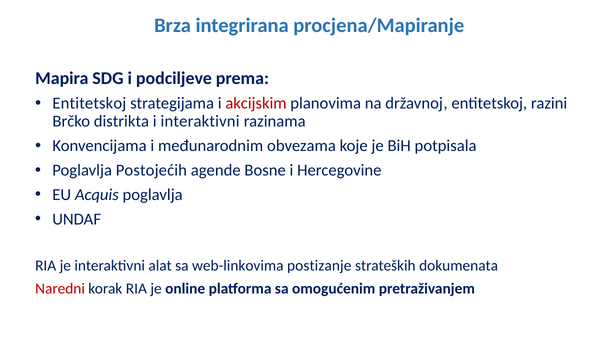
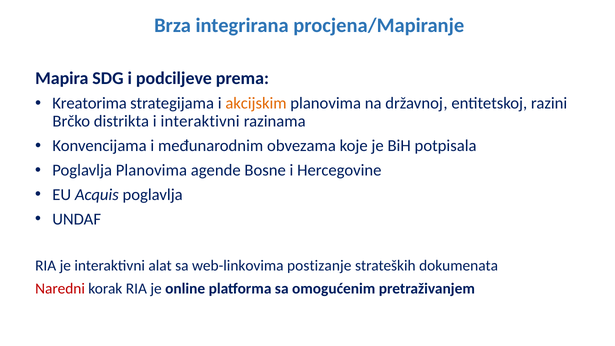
Entitetskoj at (89, 103): Entitetskoj -> Kreatorima
akcijskim colour: red -> orange
Poglavlja Postojećih: Postojećih -> Planovima
